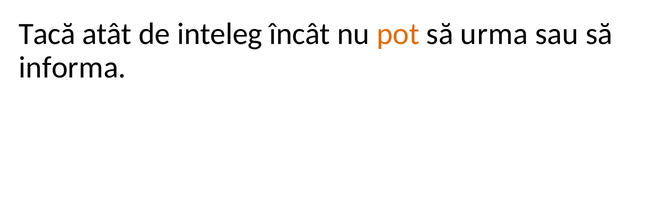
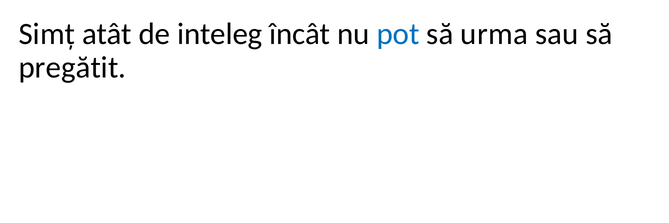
Tacă: Tacă -> Simț
pot colour: orange -> blue
informa: informa -> pregătit
